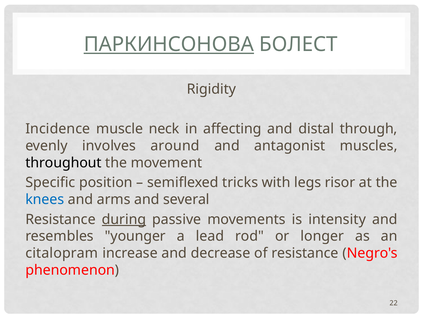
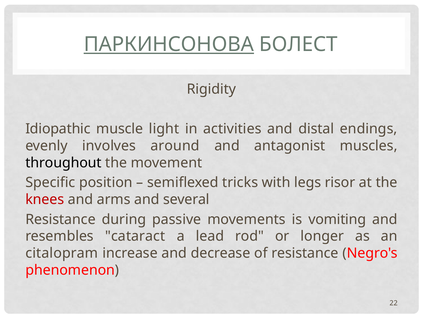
Incidence: Incidence -> Idiopathic
neck: neck -> light
affecting: affecting -> activities
through: through -> endings
knees colour: blue -> red
during underline: present -> none
intensity: intensity -> vomiting
younger: younger -> cataract
